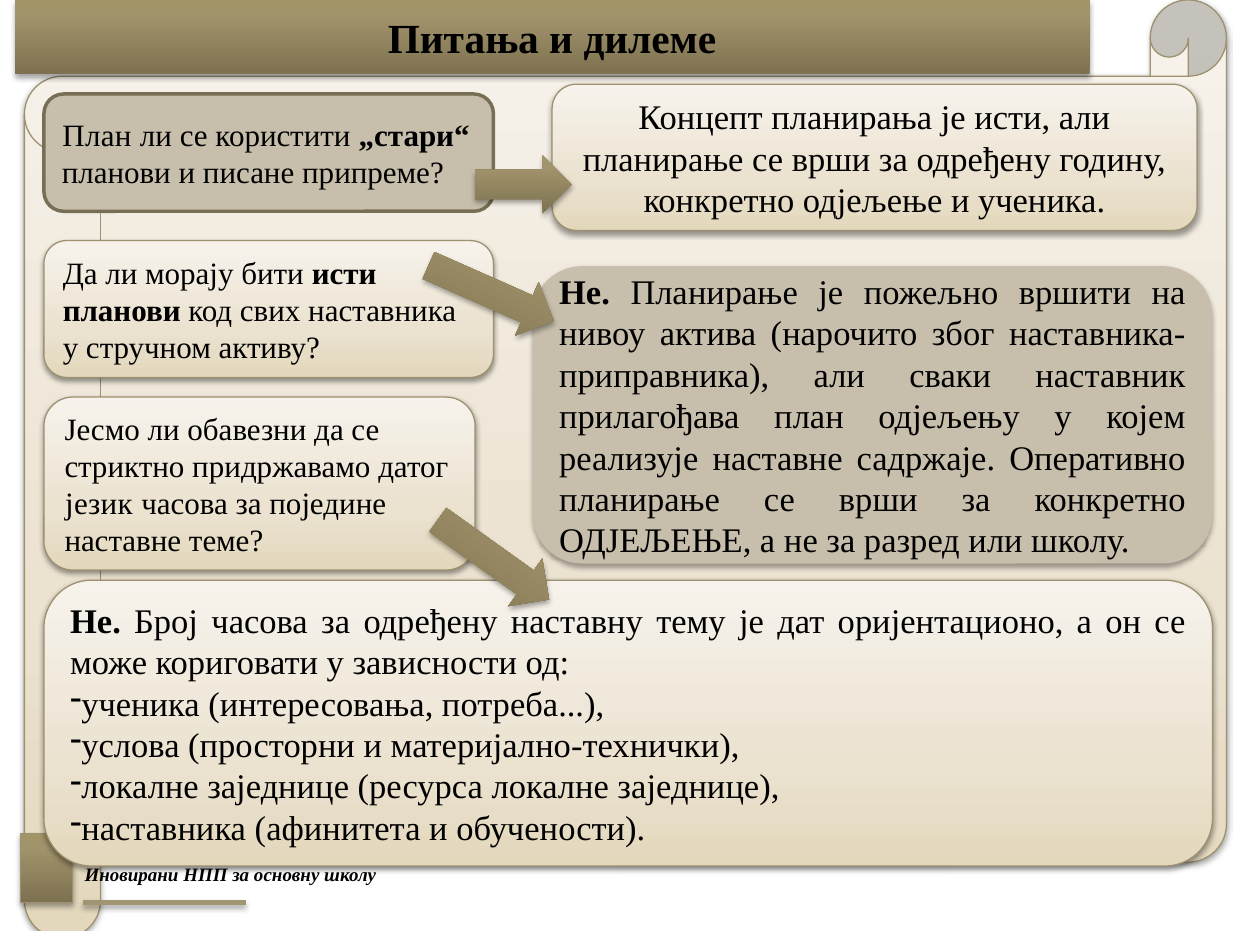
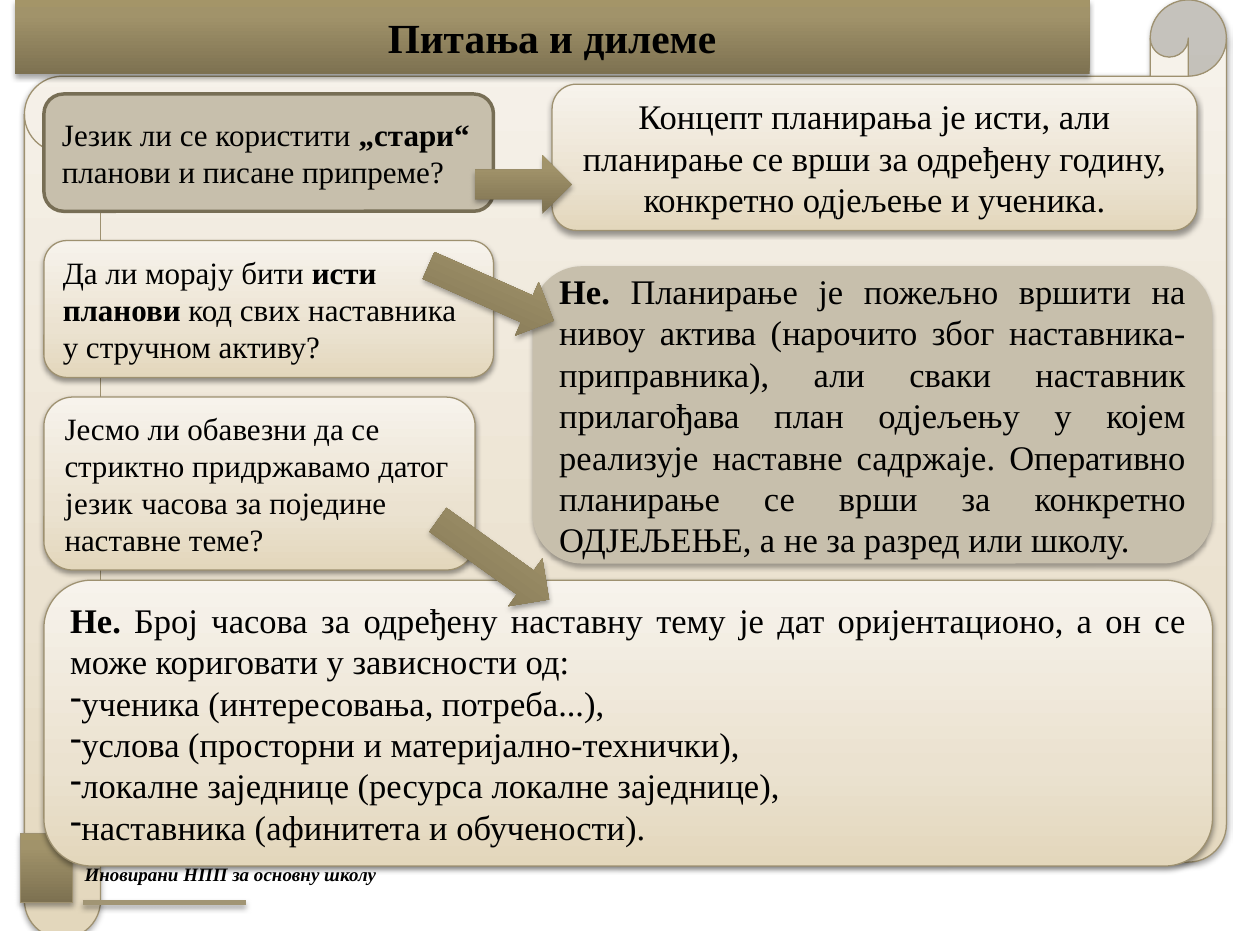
План at (97, 136): План -> Језик
